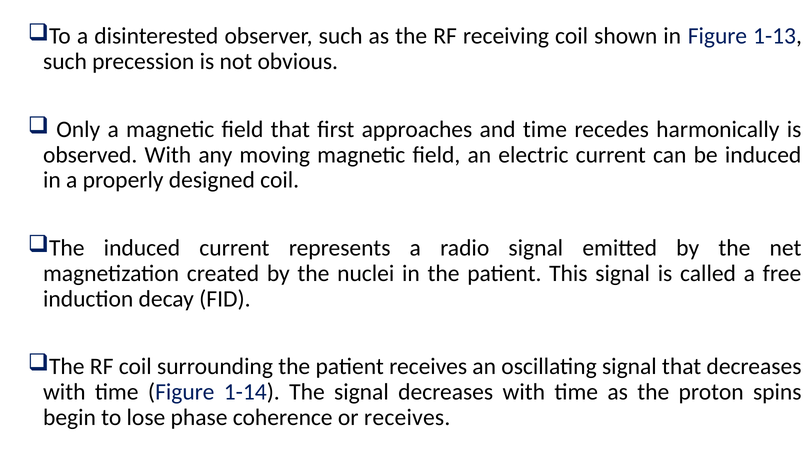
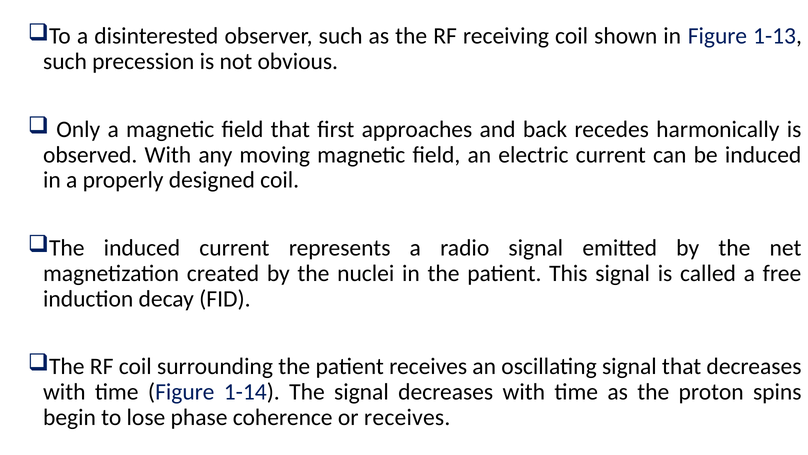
and time: time -> back
